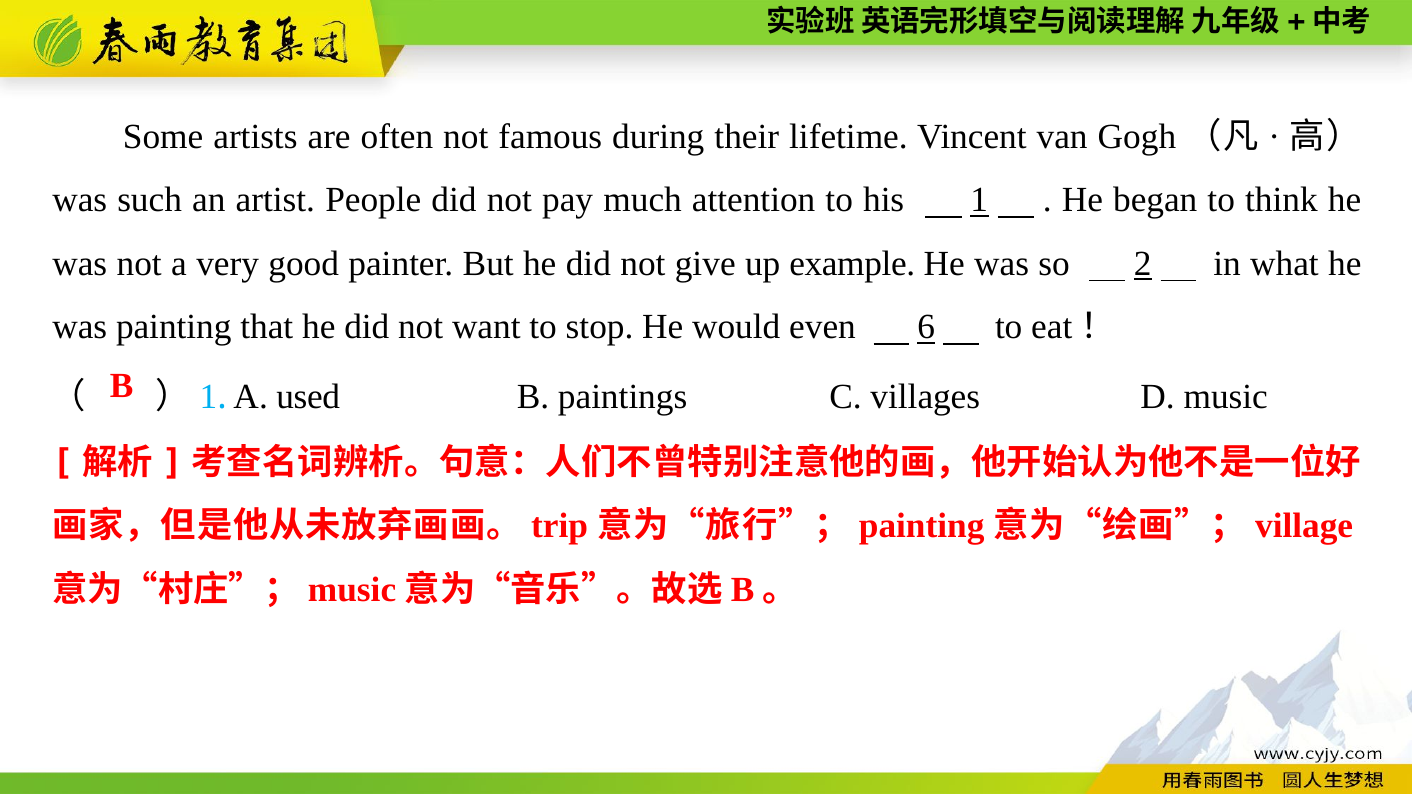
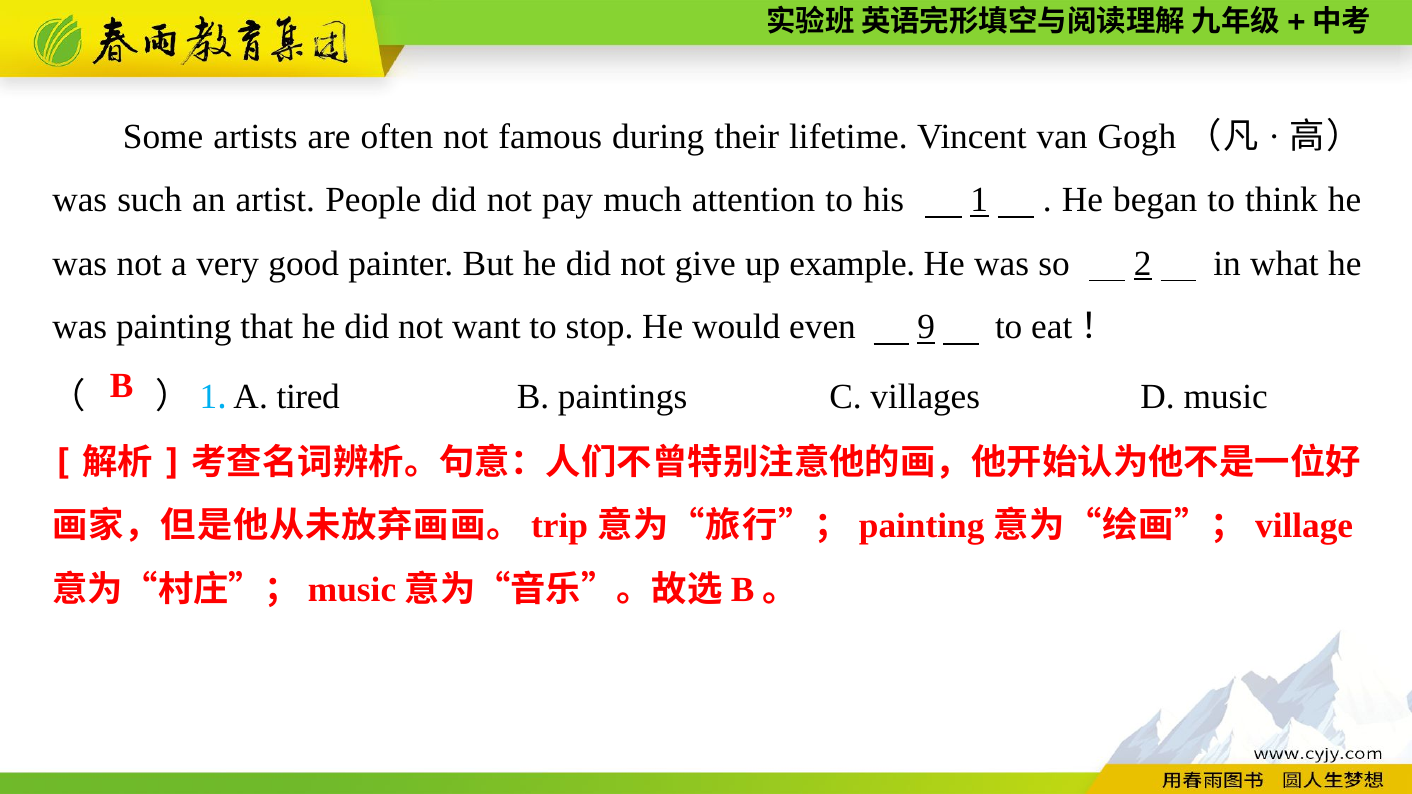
6: 6 -> 9
used: used -> tired
